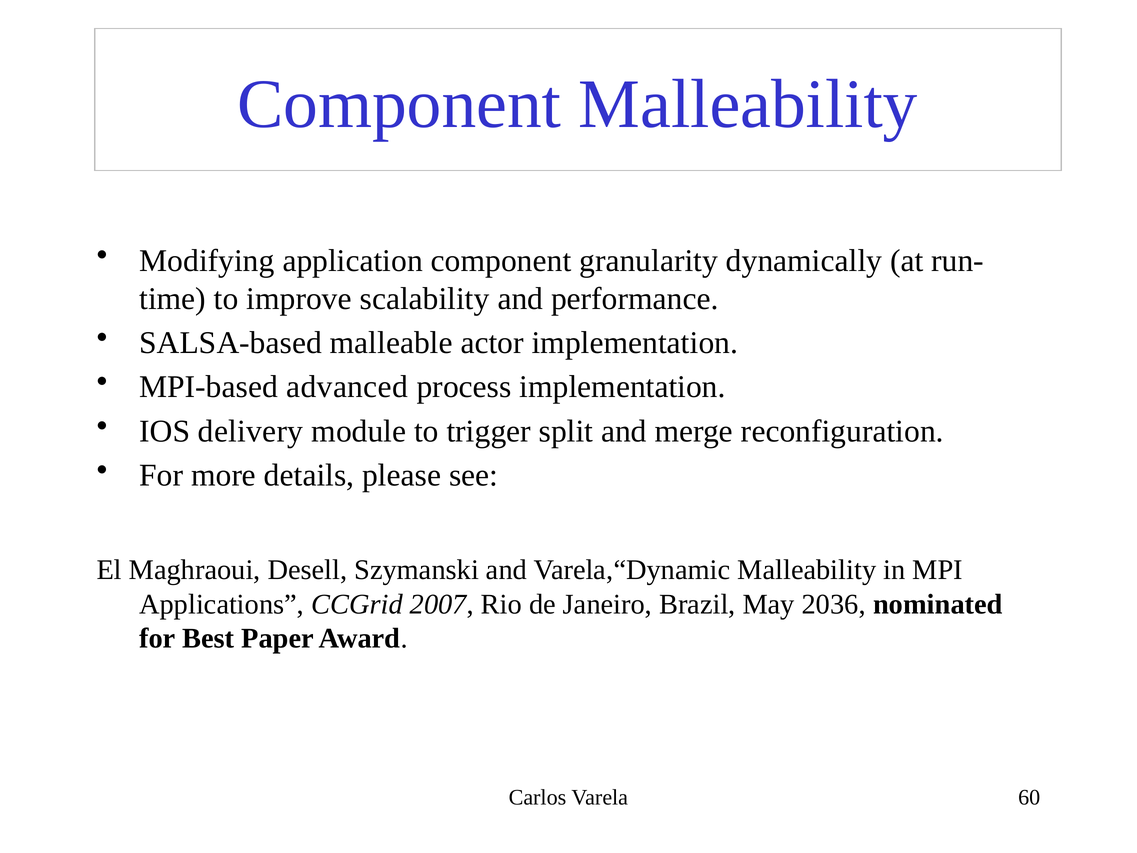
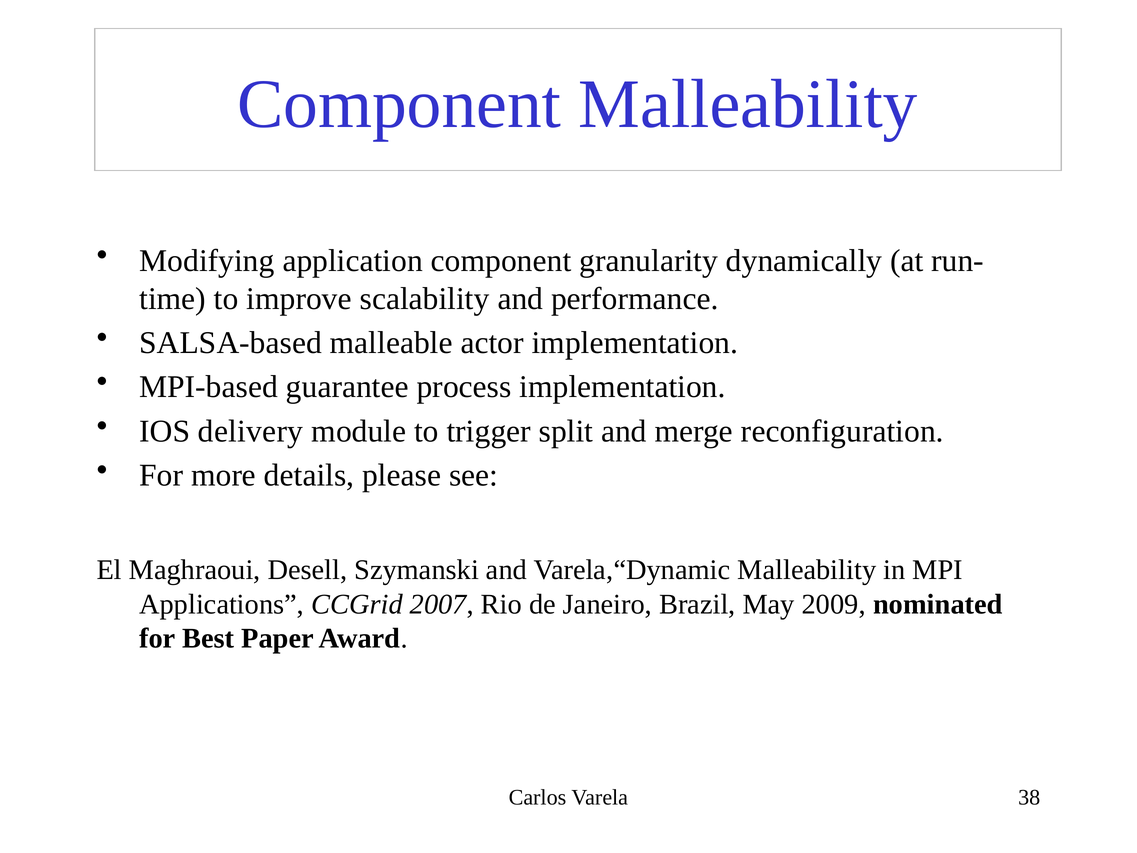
advanced: advanced -> guarantee
2036: 2036 -> 2009
60: 60 -> 38
